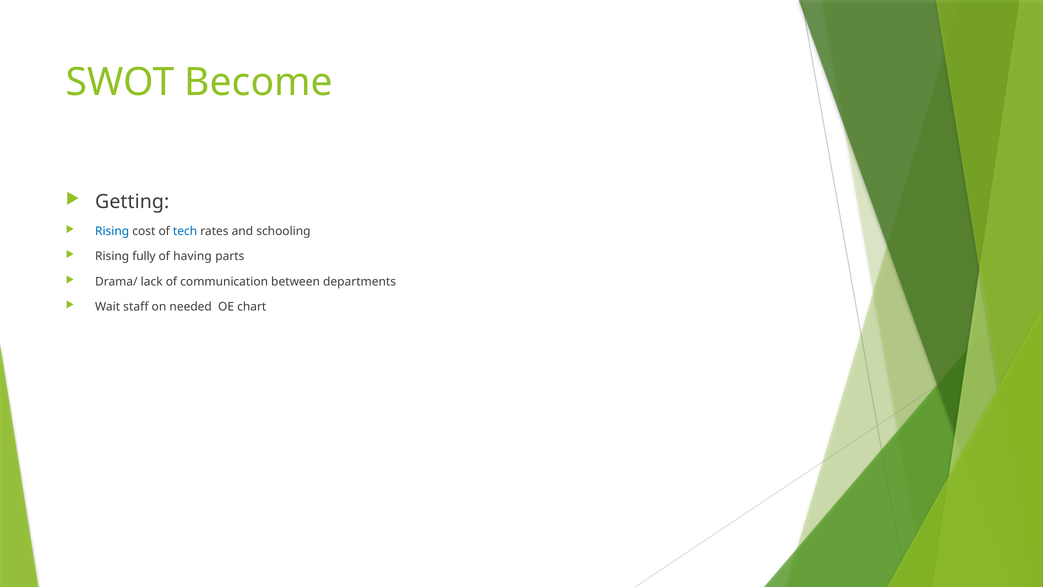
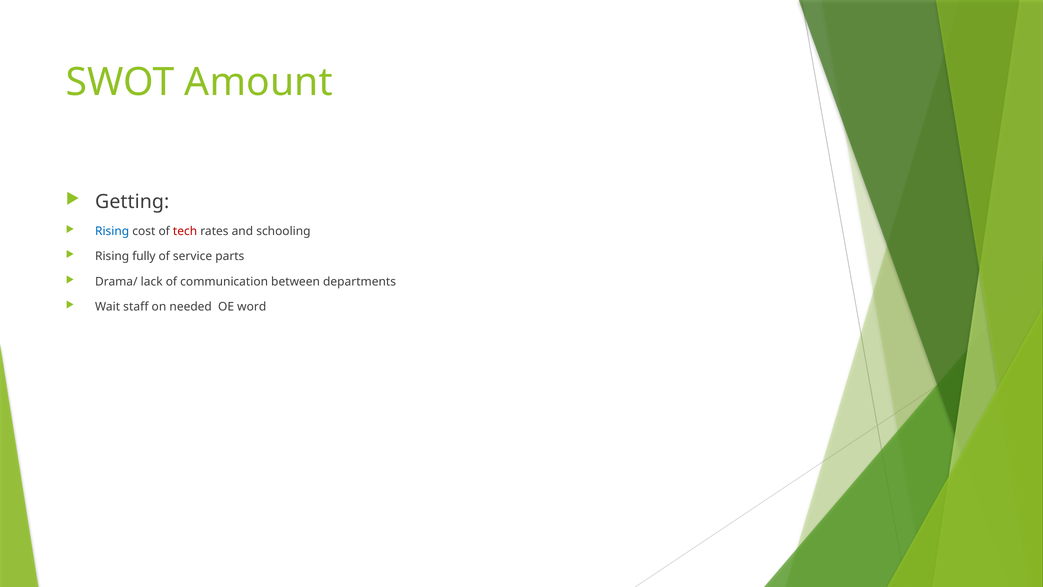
Become: Become -> Amount
tech colour: blue -> red
having: having -> service
chart: chart -> word
